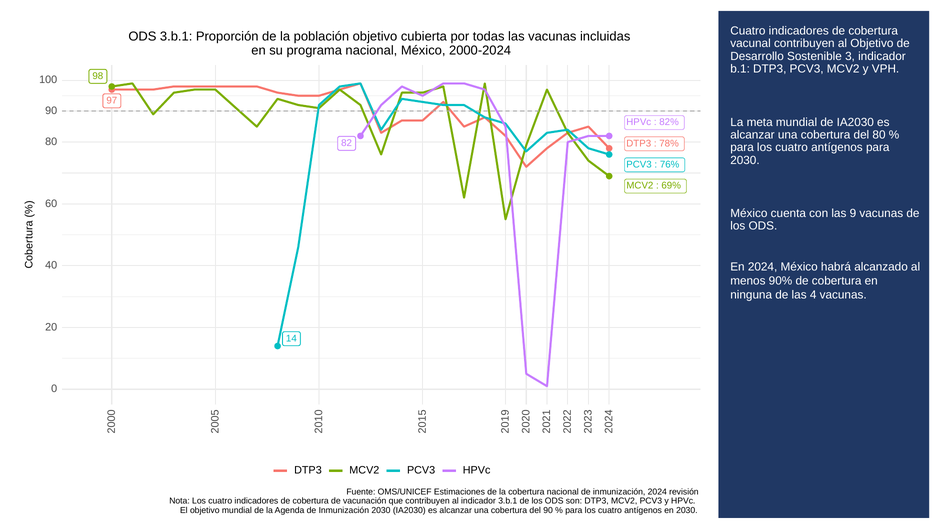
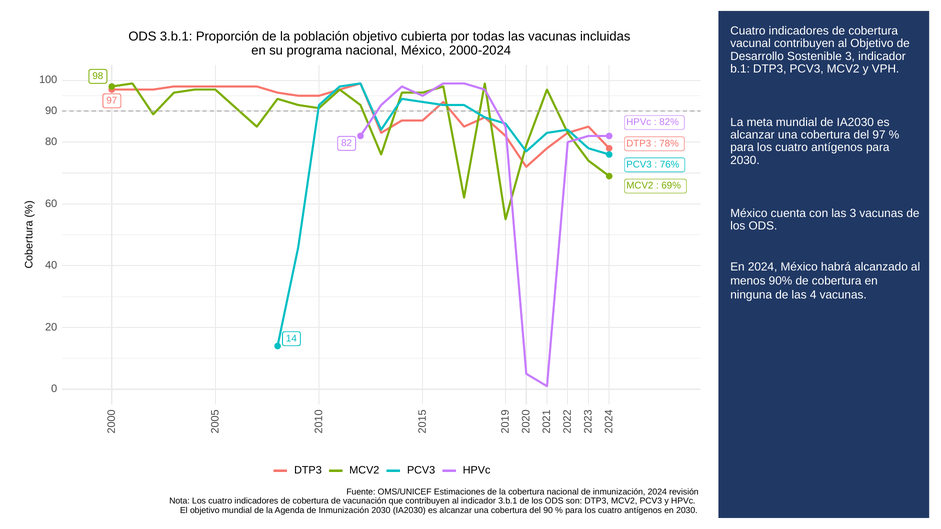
del 80: 80 -> 97
las 9: 9 -> 3
